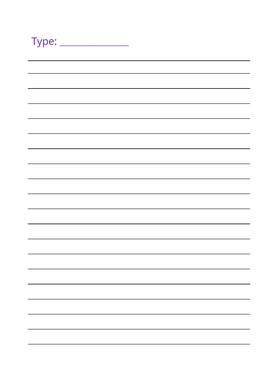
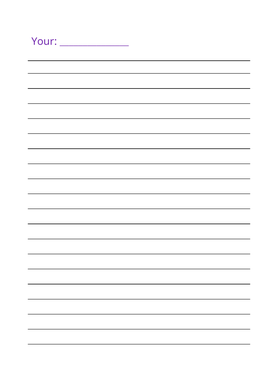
Type: Type -> Your
